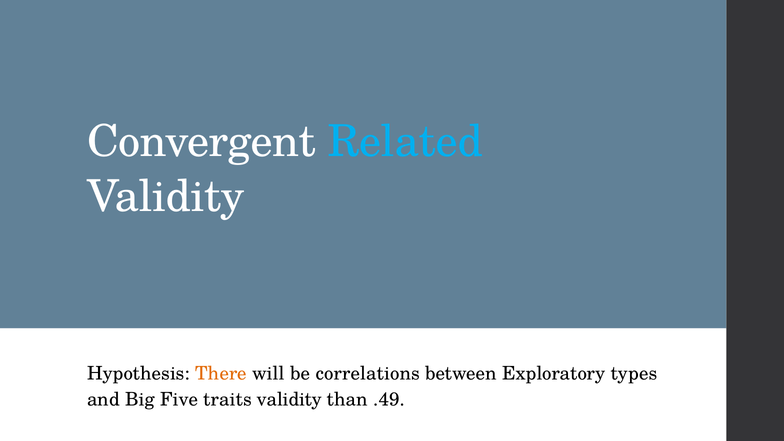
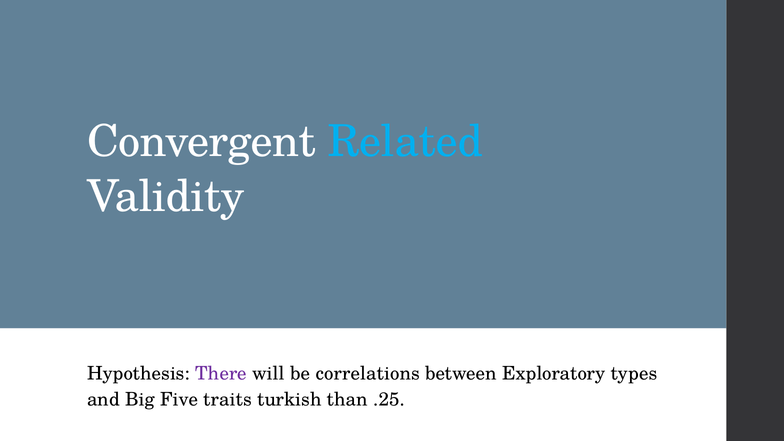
There colour: orange -> purple
traits validity: validity -> turkish
.49: .49 -> .25
